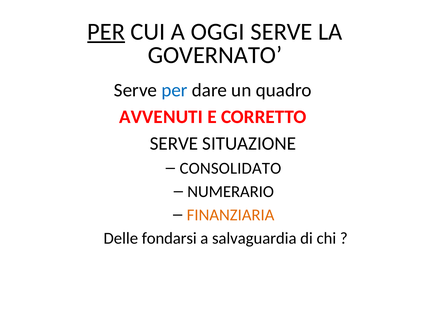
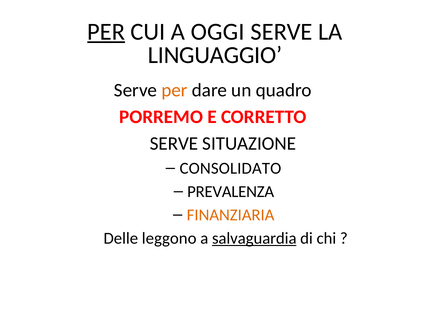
GOVERNATO: GOVERNATO -> LINGUAGGIO
per at (174, 90) colour: blue -> orange
AVVENUTI: AVVENUTI -> PORREMO
NUMERARIO: NUMERARIO -> PREVALENZA
fondarsi: fondarsi -> leggono
salvaguardia underline: none -> present
